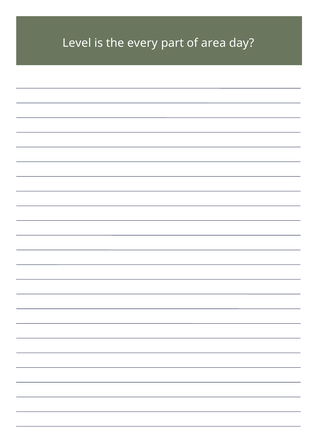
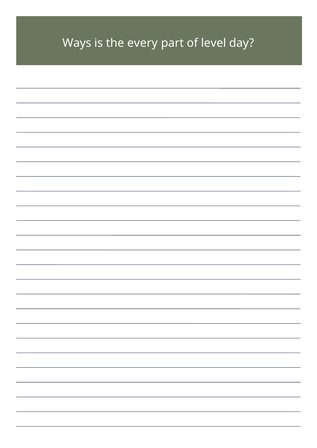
Level: Level -> Ways
area: area -> level
